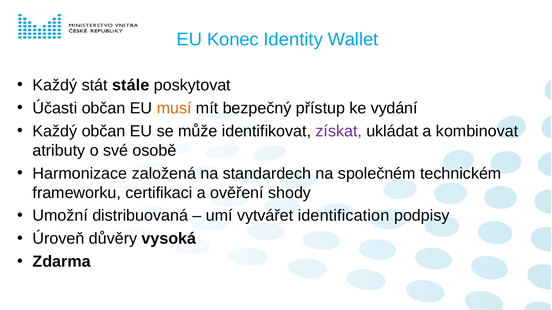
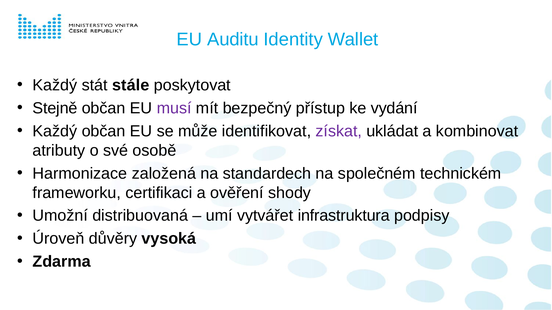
Konec: Konec -> Auditu
Účasti: Účasti -> Stejně
musí colour: orange -> purple
identification: identification -> infrastruktura
